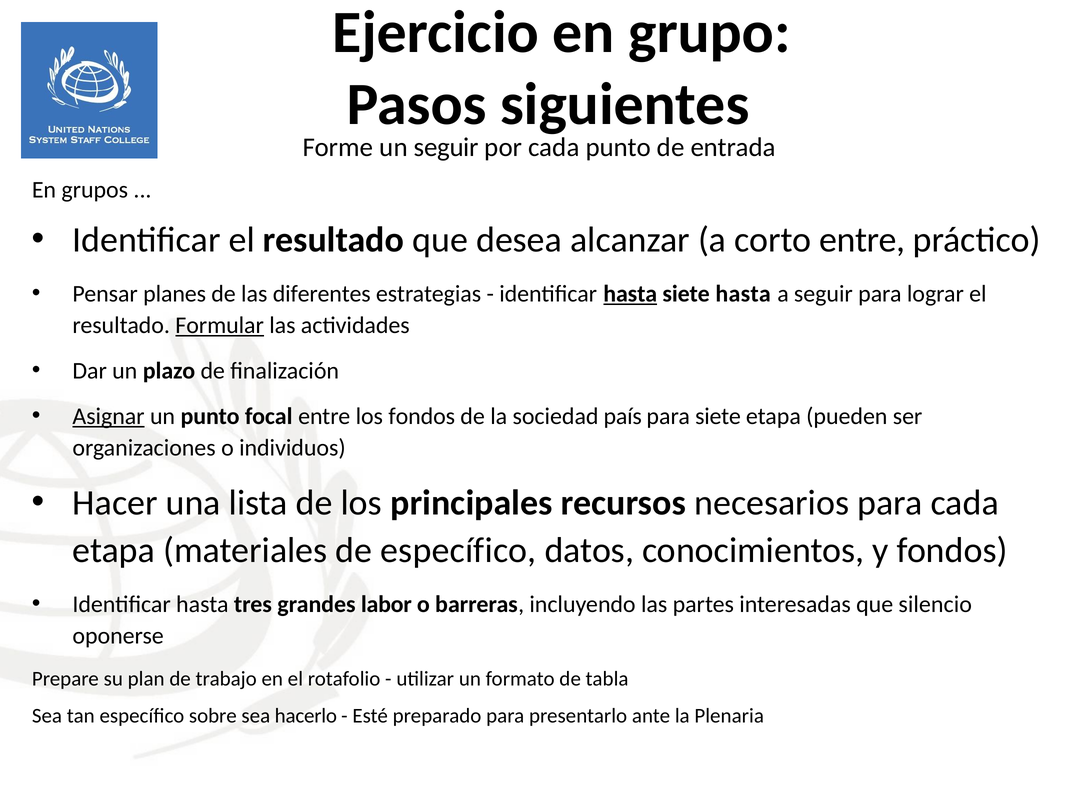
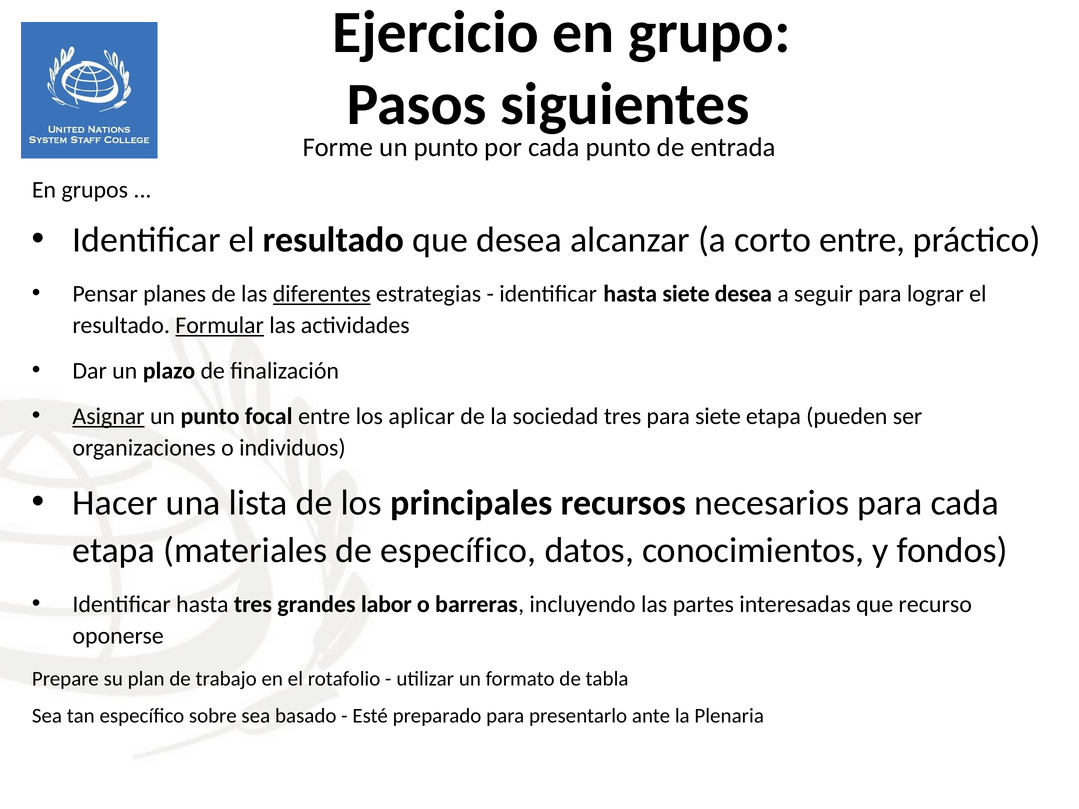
Forme un seguir: seguir -> punto
diferentes underline: none -> present
hasta at (630, 294) underline: present -> none
siete hasta: hasta -> desea
los fondos: fondos -> aplicar
sociedad país: país -> tres
silencio: silencio -> recurso
hacerlo: hacerlo -> basado
